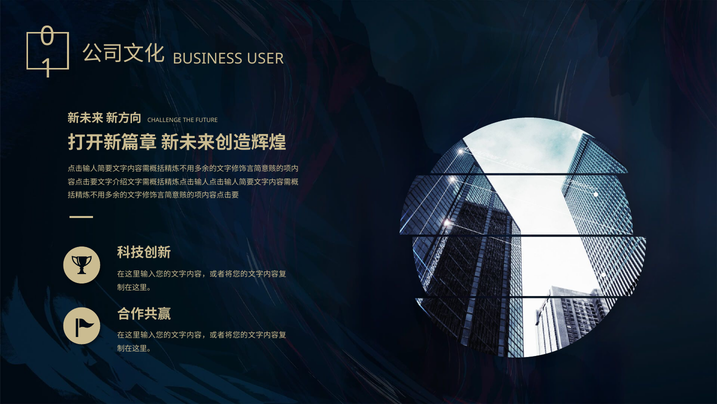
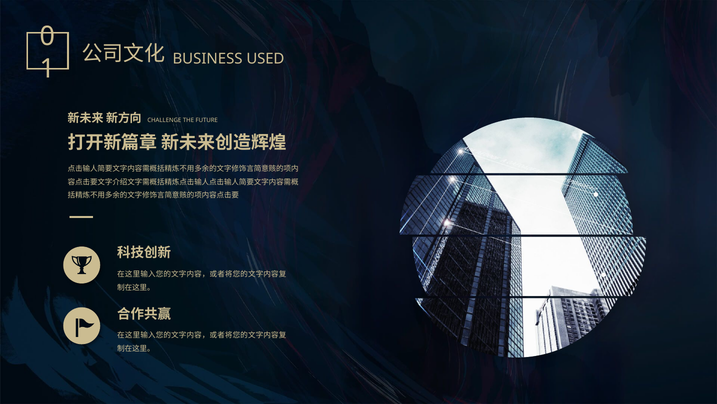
USER: USER -> USED
